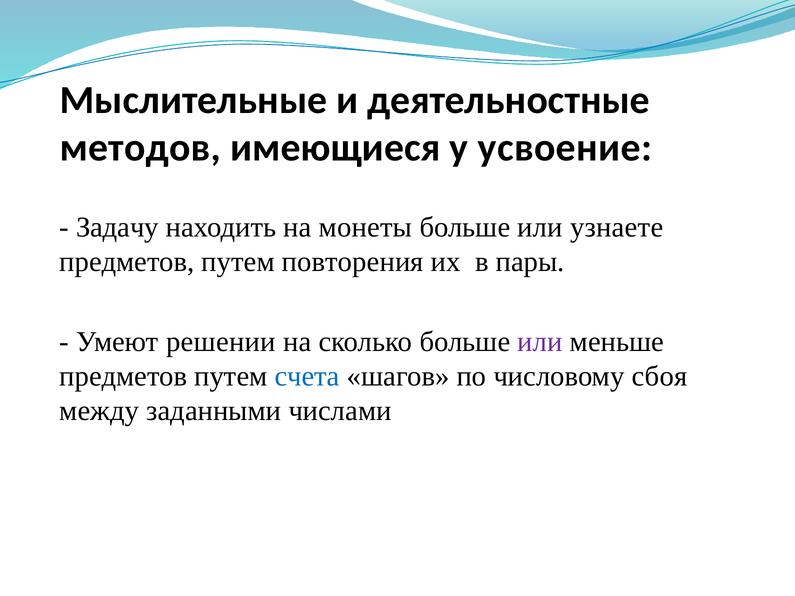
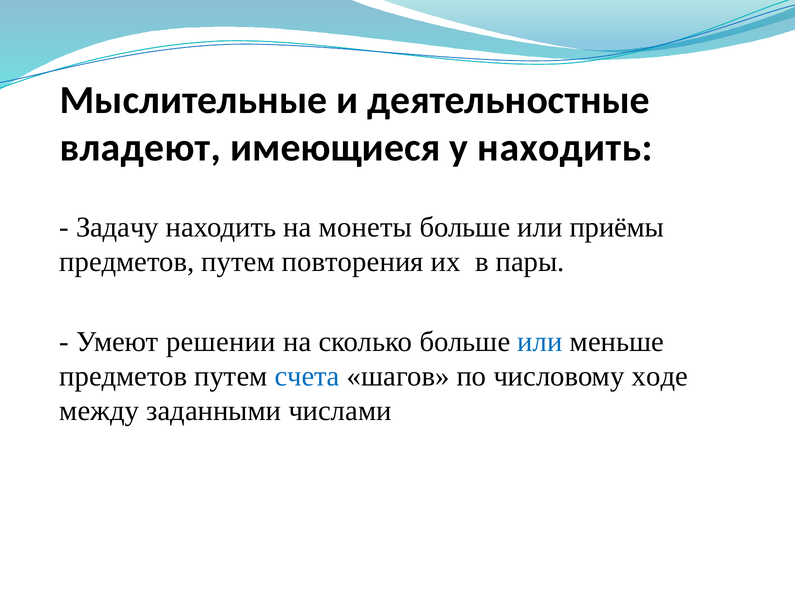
методов: методов -> владеют
у усвоение: усвоение -> находить
узнаете: узнаете -> приёмы
или at (540, 342) colour: purple -> blue
cбоя: cбоя -> ходе
